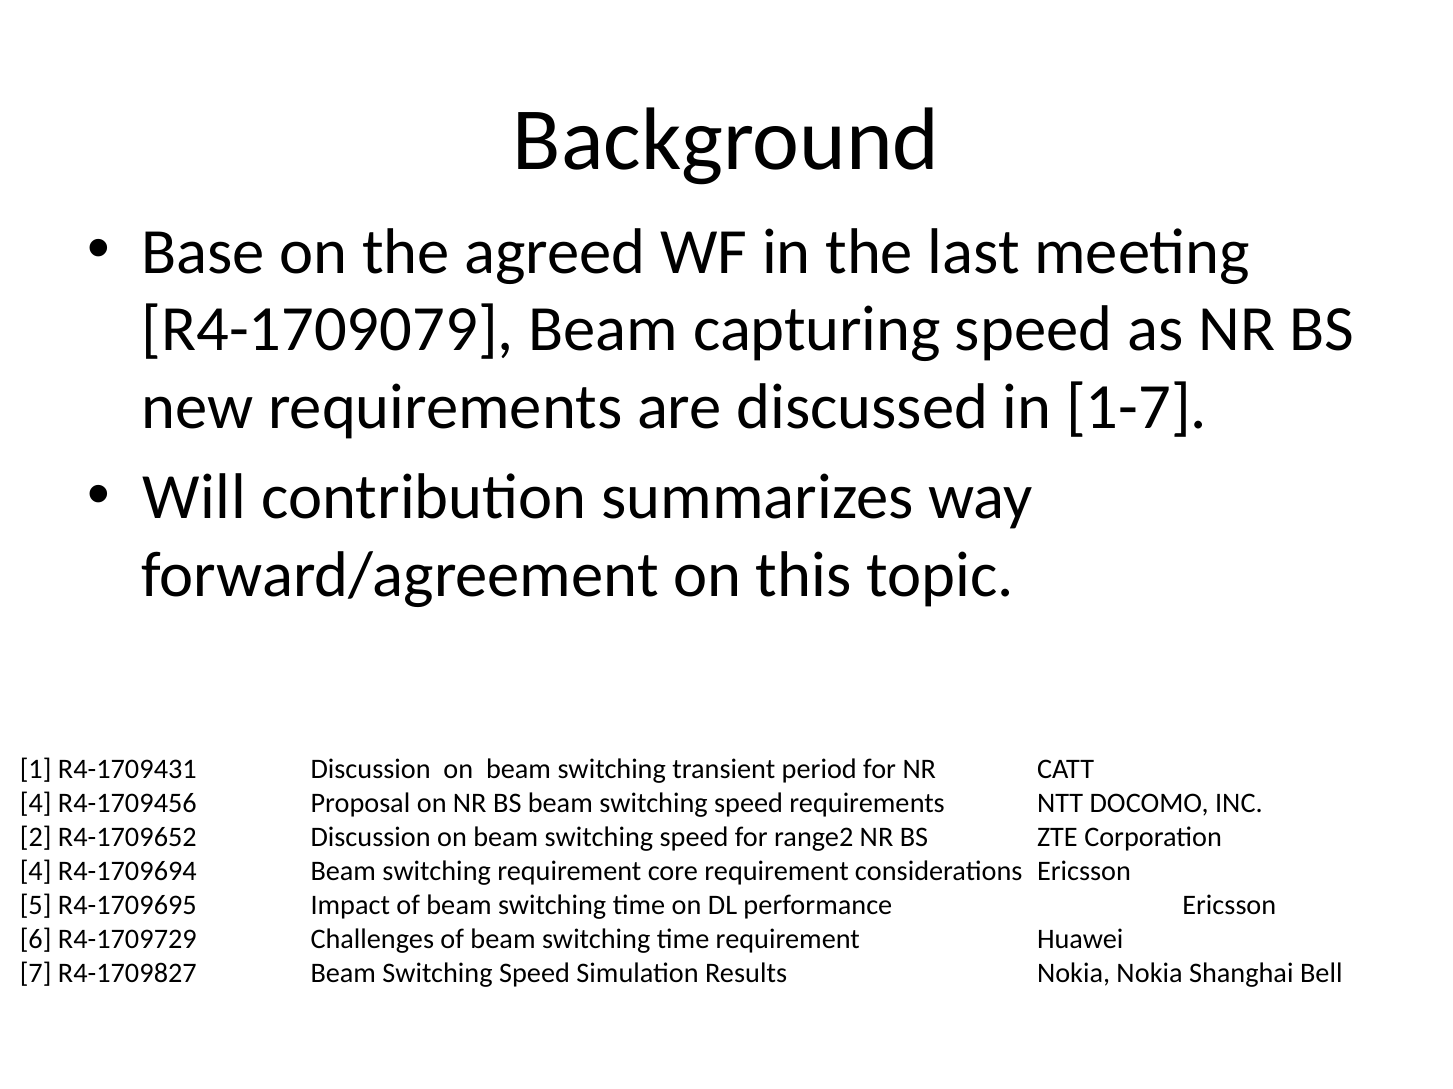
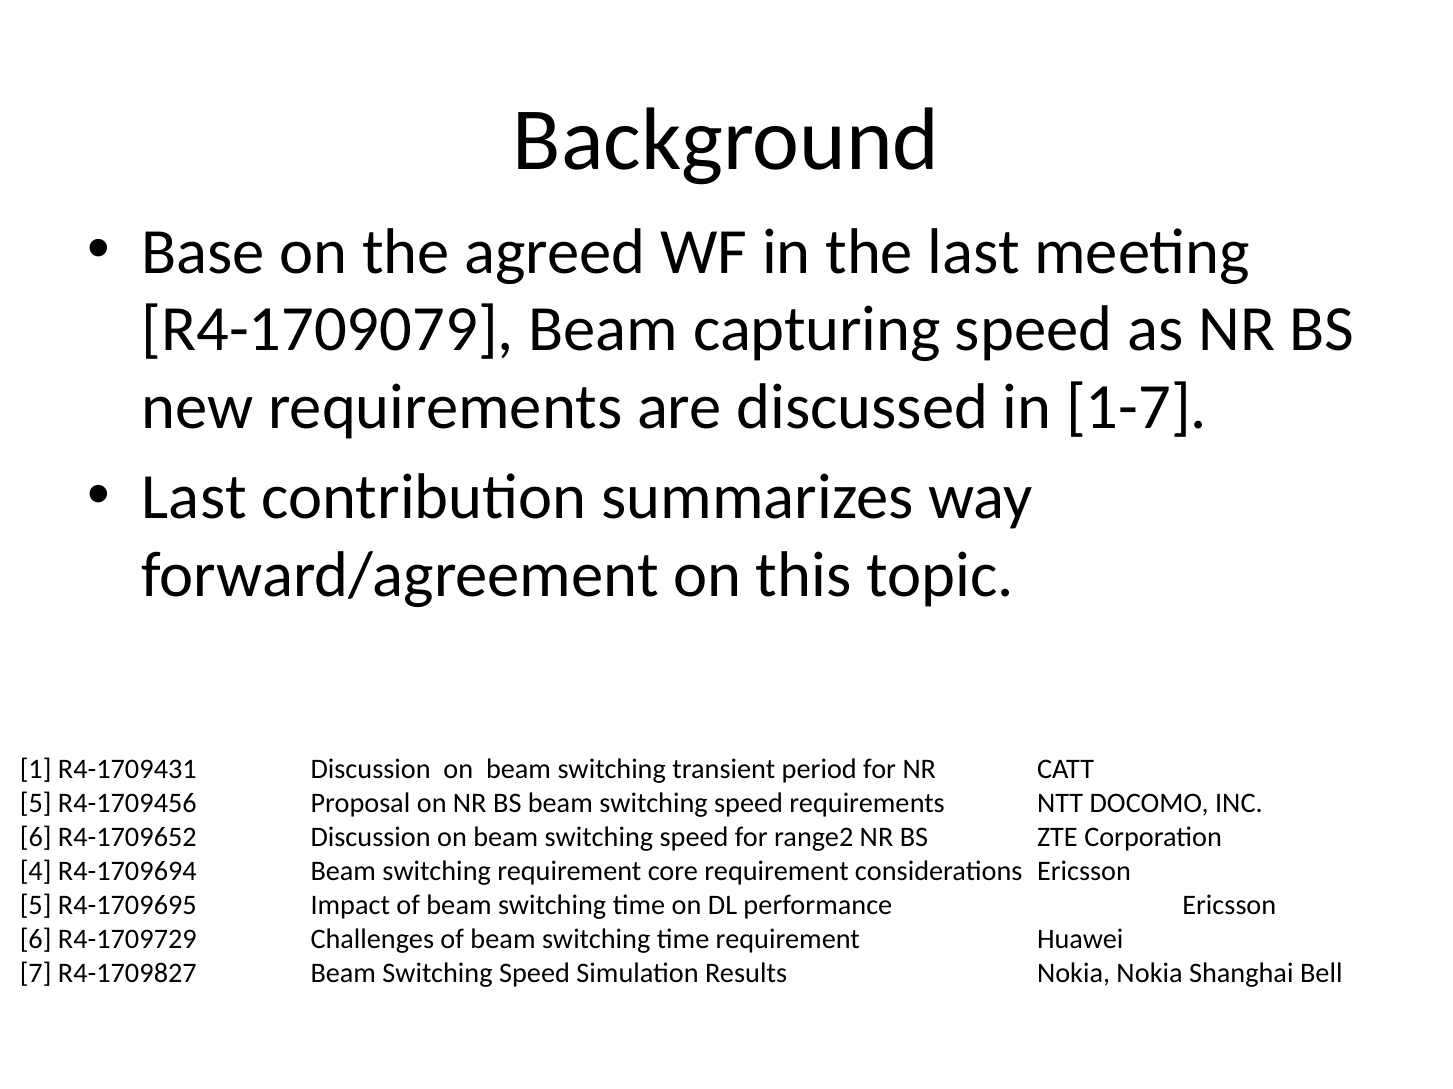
Will at (194, 498): Will -> Last
4 at (36, 804): 4 -> 5
2 at (36, 838): 2 -> 6
